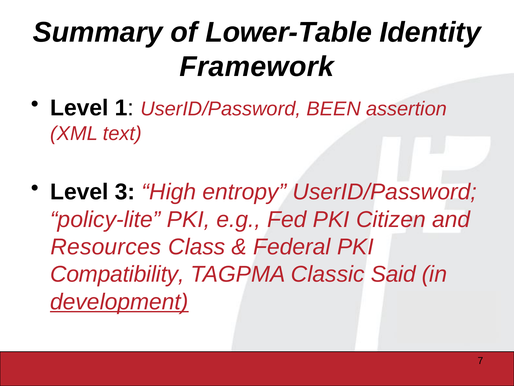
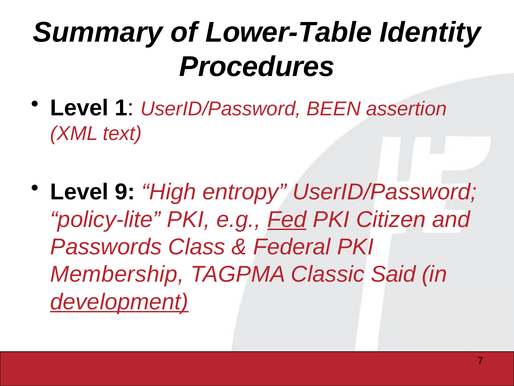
Framework: Framework -> Procedures
3: 3 -> 9
Fed underline: none -> present
Resources: Resources -> Passwords
Compatibility: Compatibility -> Membership
